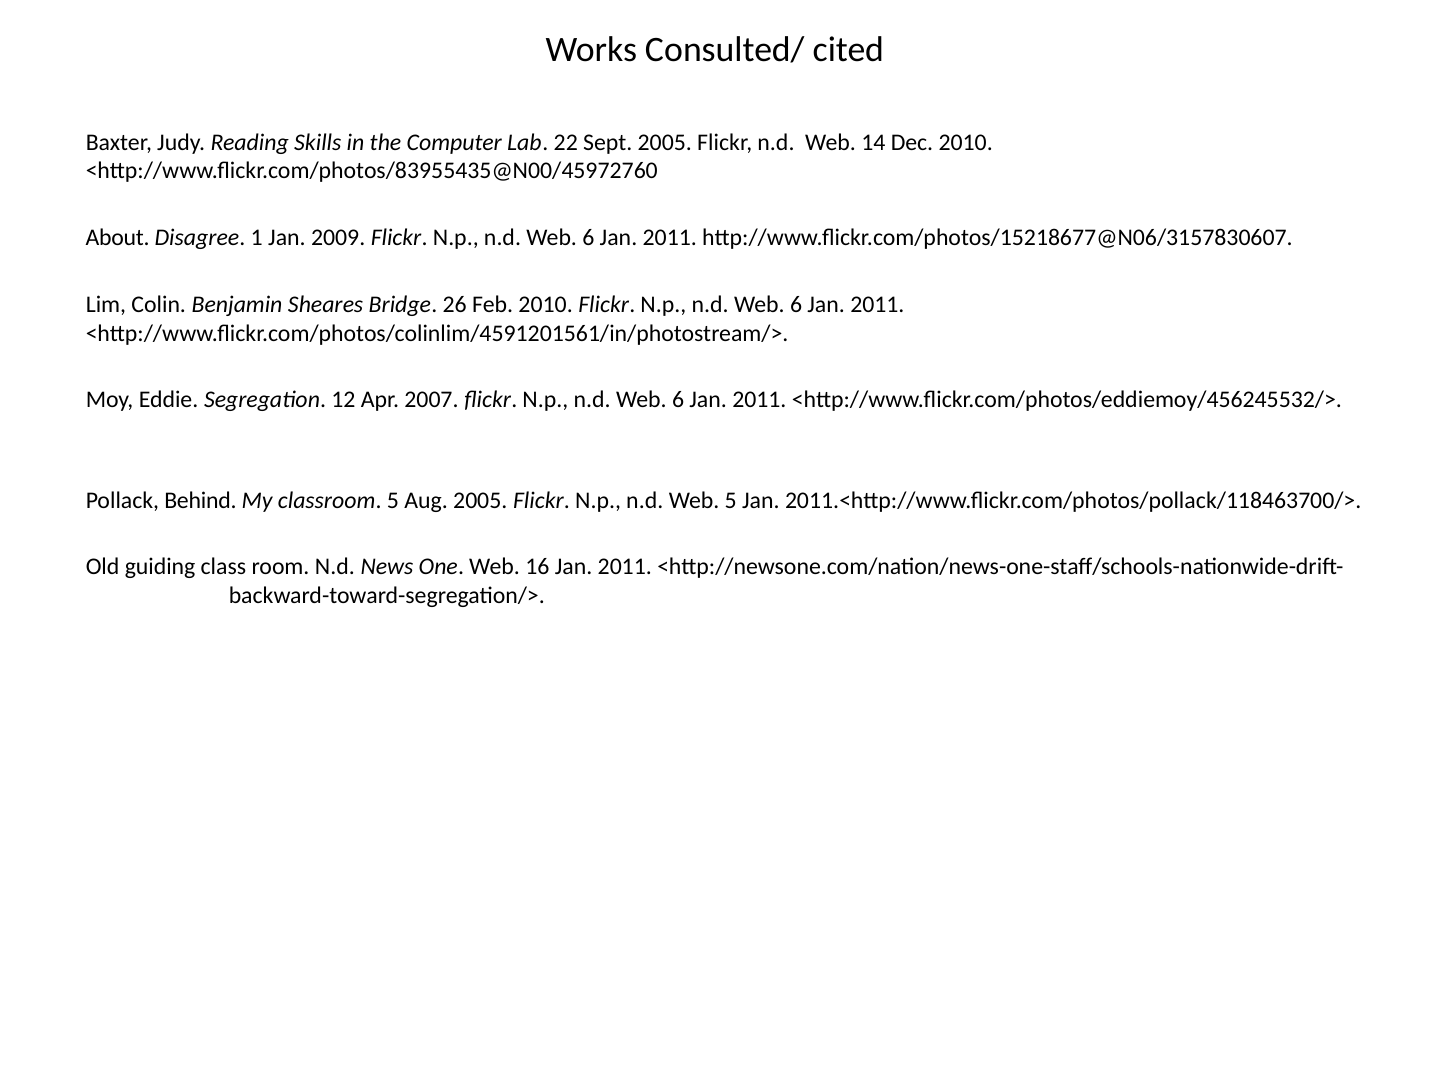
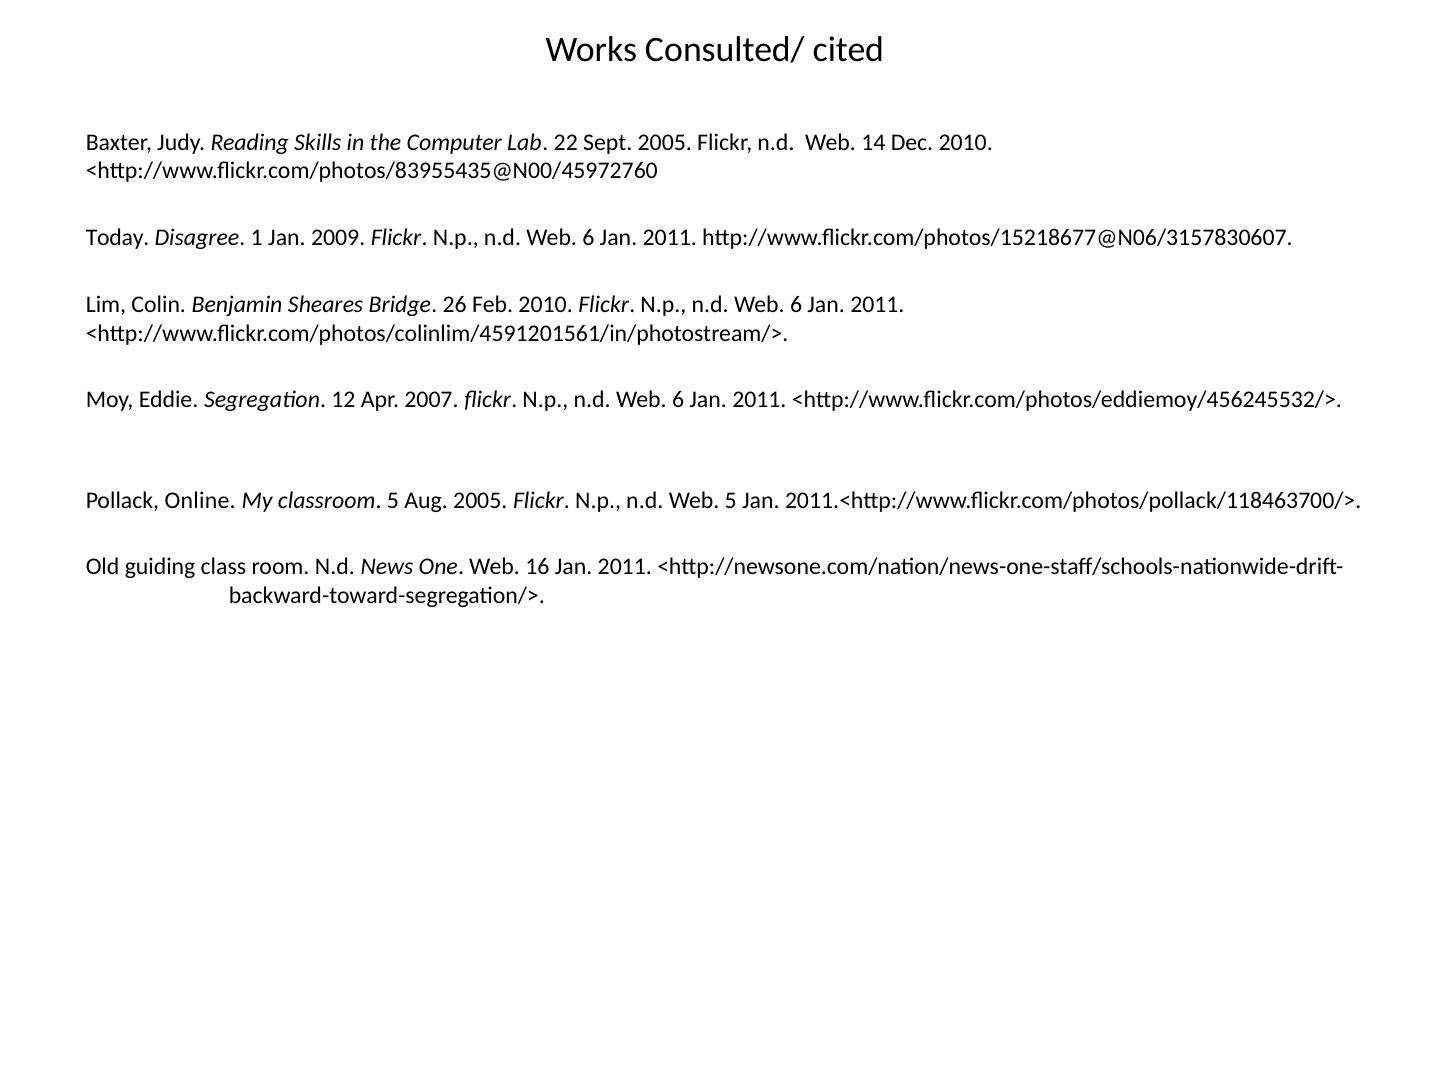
About: About -> Today
Behind: Behind -> Online
